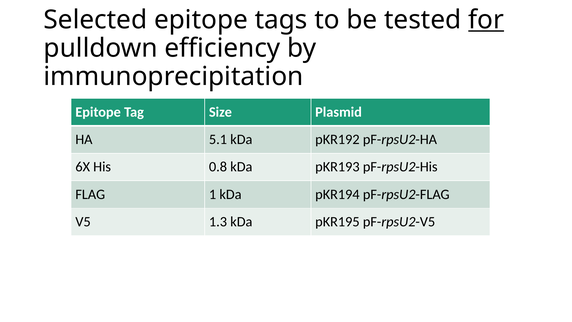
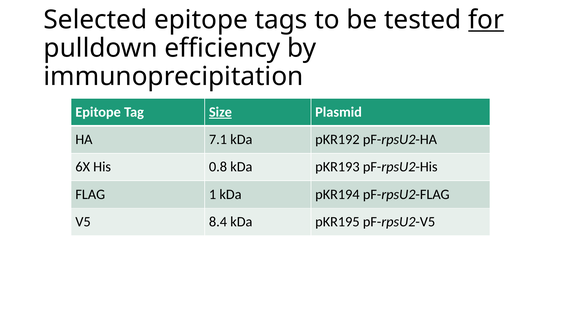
Size underline: none -> present
5.1: 5.1 -> 7.1
1.3: 1.3 -> 8.4
